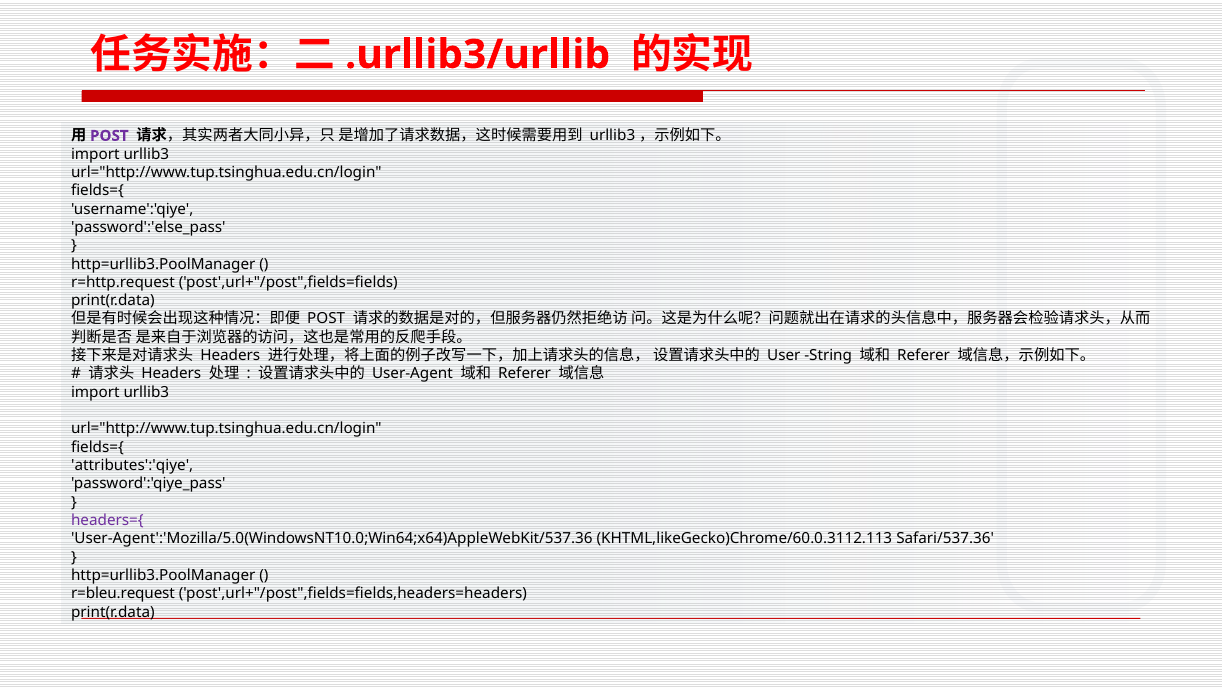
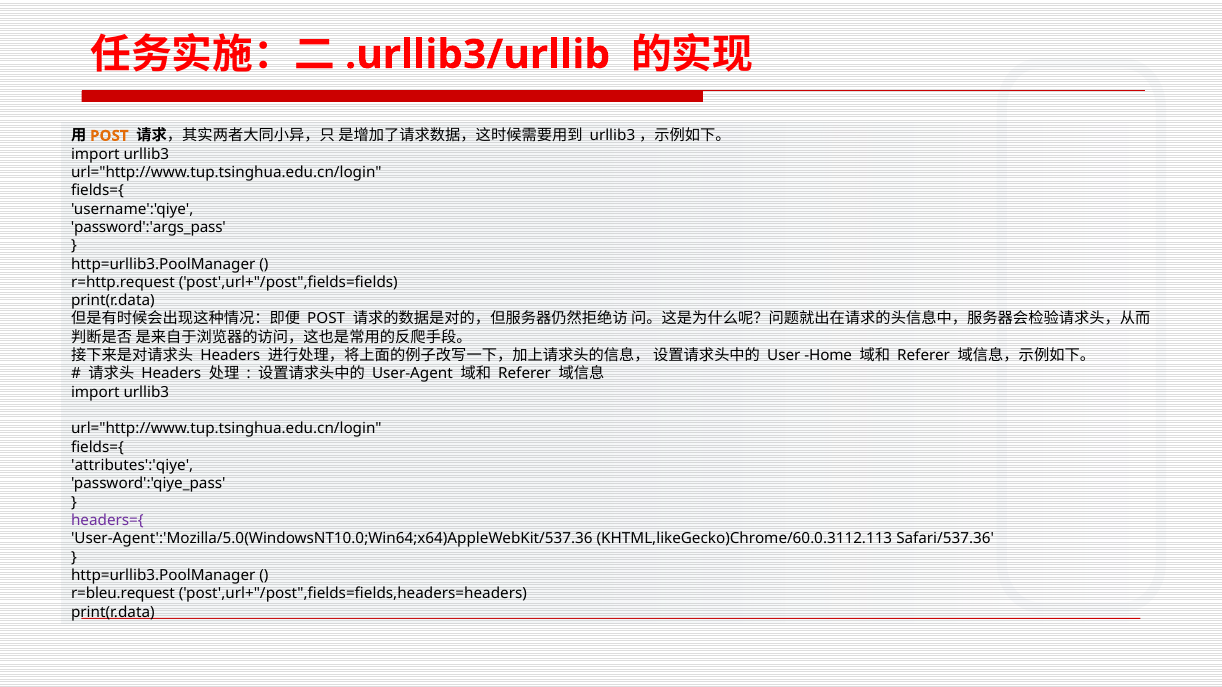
POST at (109, 136) colour: purple -> orange
password':'else_pass: password':'else_pass -> password':'args_pass
String: String -> Home
